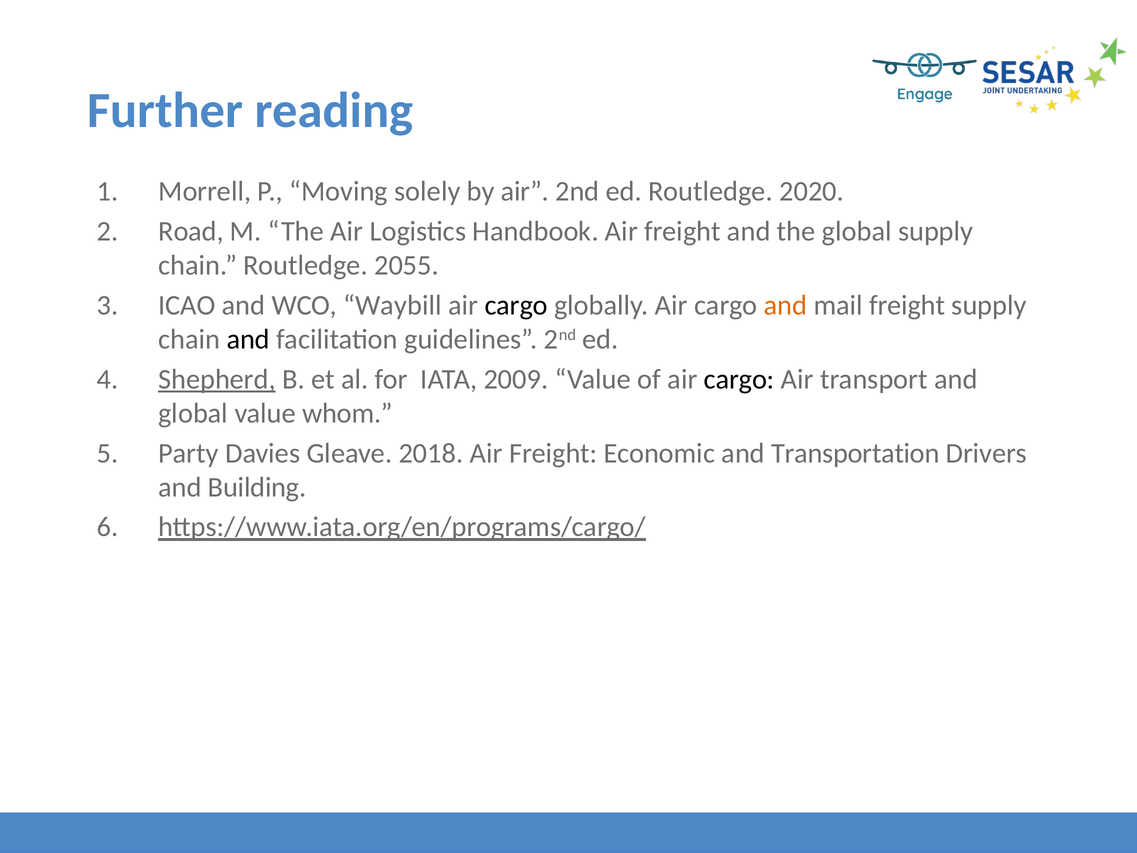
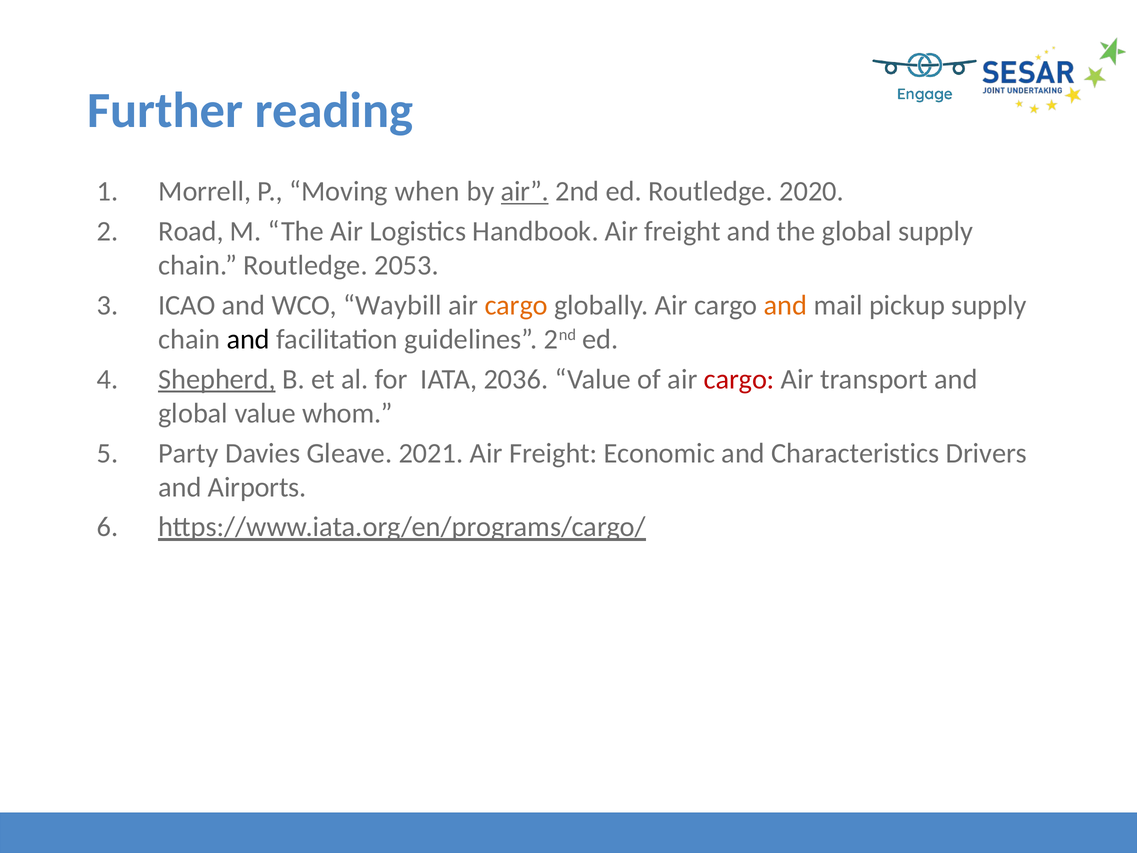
solely: solely -> when
air at (525, 192) underline: none -> present
2055: 2055 -> 2053
cargo at (516, 305) colour: black -> orange
mail freight: freight -> pickup
2009: 2009 -> 2036
cargo at (739, 379) colour: black -> red
2018: 2018 -> 2021
Transportation: Transportation -> Characteristics
Building: Building -> Airports
